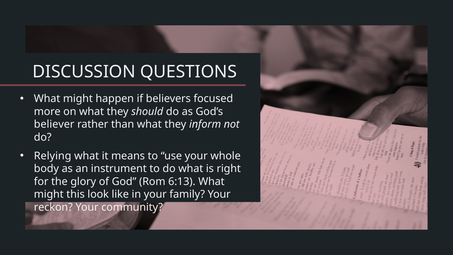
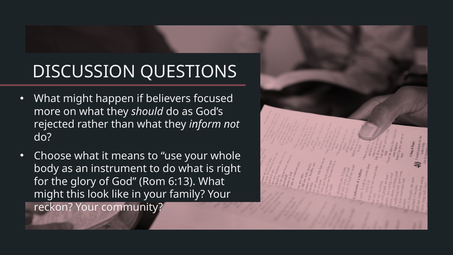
believer: believer -> rejected
Relying: Relying -> Choose
